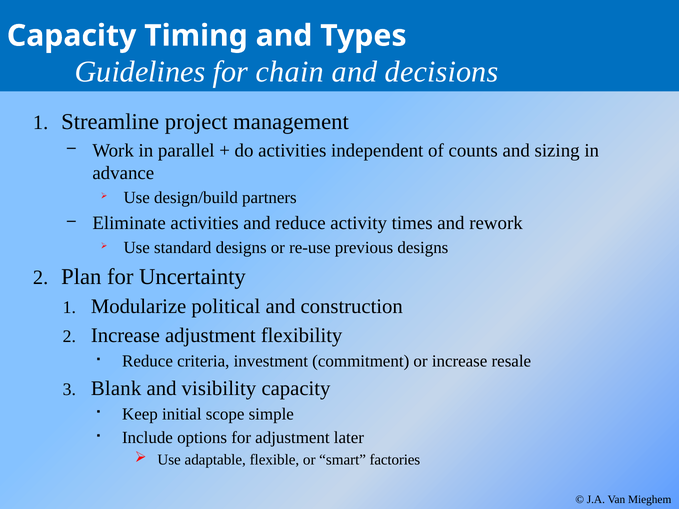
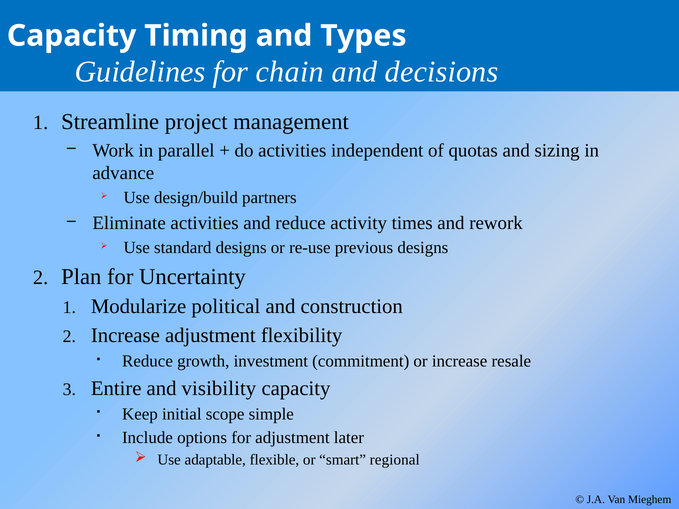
counts: counts -> quotas
criteria: criteria -> growth
Blank: Blank -> Entire
factories: factories -> regional
